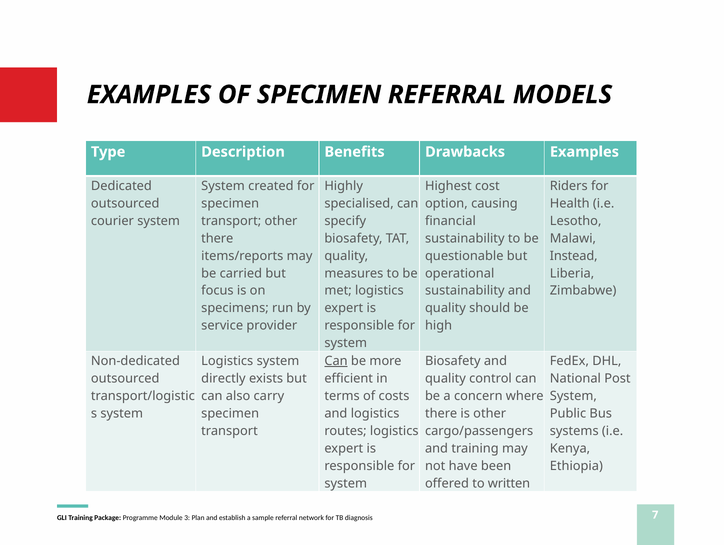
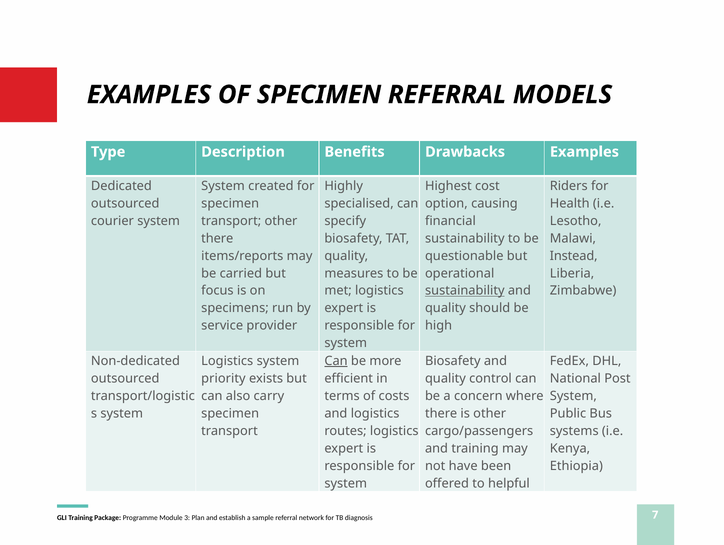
sustainability at (465, 291) underline: none -> present
directly: directly -> priority
written: written -> helpful
